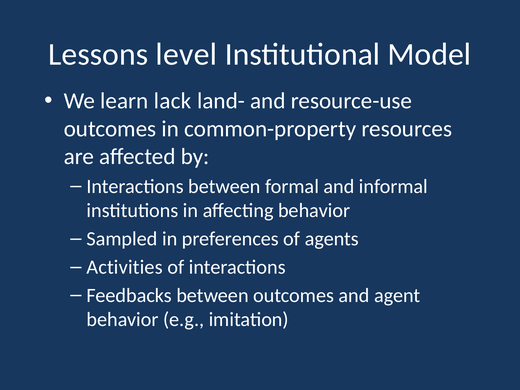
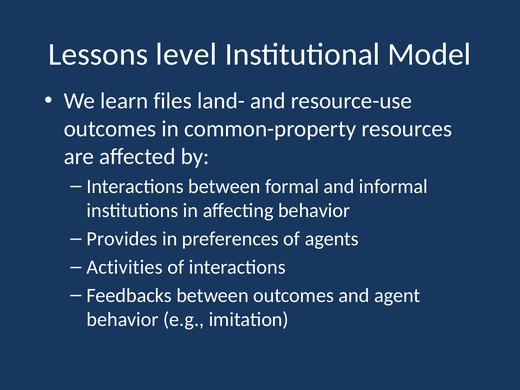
lack: lack -> files
Sampled: Sampled -> Provides
